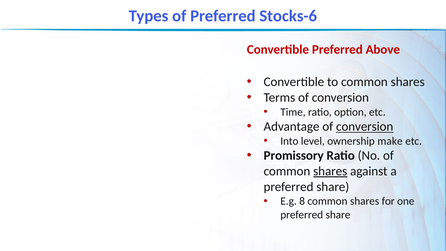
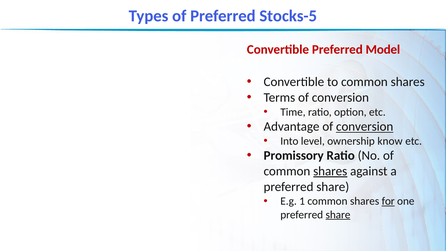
Stocks-6: Stocks-6 -> Stocks-5
Above: Above -> Model
make: make -> know
8: 8 -> 1
for underline: none -> present
share at (338, 215) underline: none -> present
